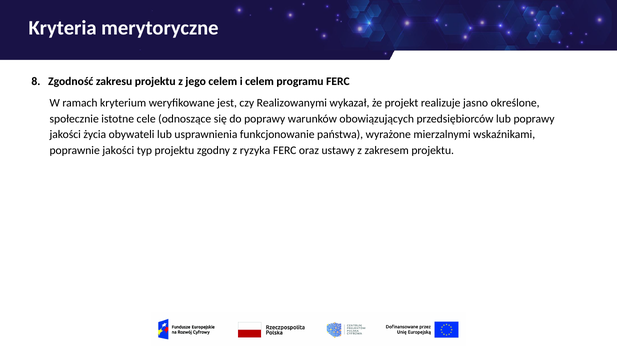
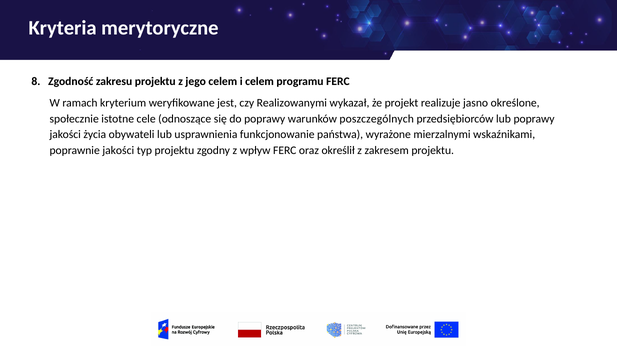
obowiązujących: obowiązujących -> poszczególnych
ryzyka: ryzyka -> wpływ
ustawy: ustawy -> określił
